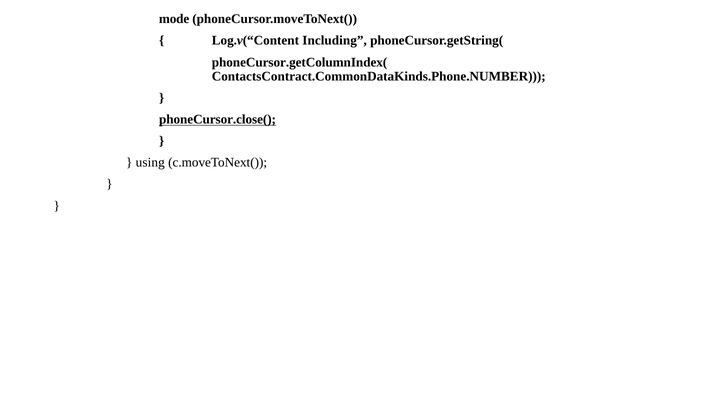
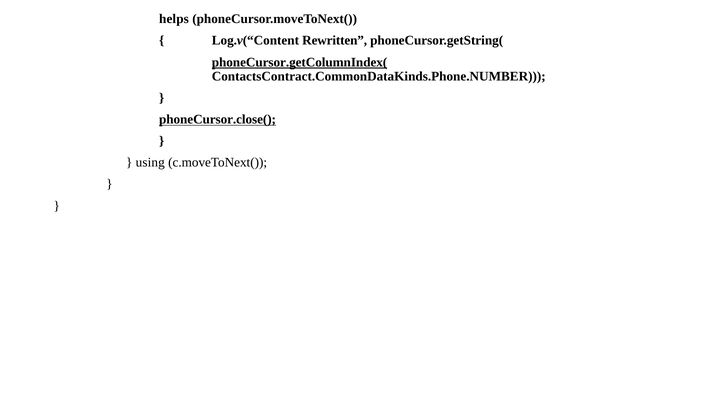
mode: mode -> helps
Including: Including -> Rewritten
phoneCursor.getColumnIndex( underline: none -> present
